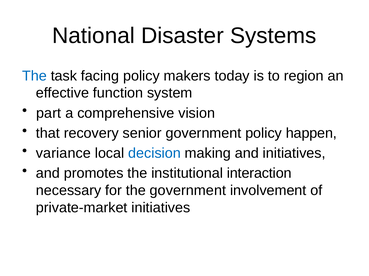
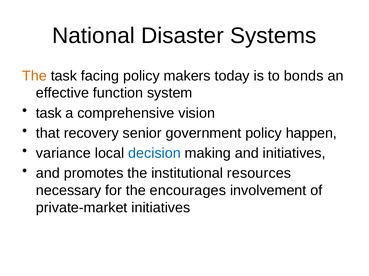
The at (34, 76) colour: blue -> orange
region: region -> bonds
part at (49, 113): part -> task
interaction: interaction -> resources
the government: government -> encourages
